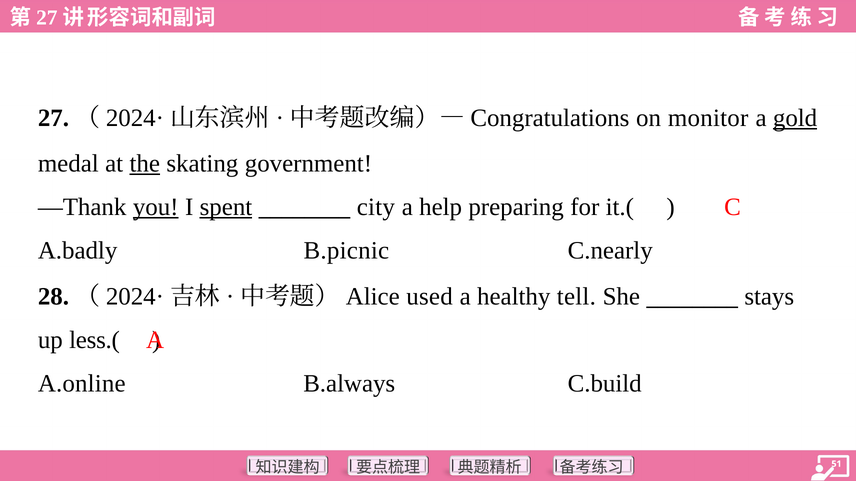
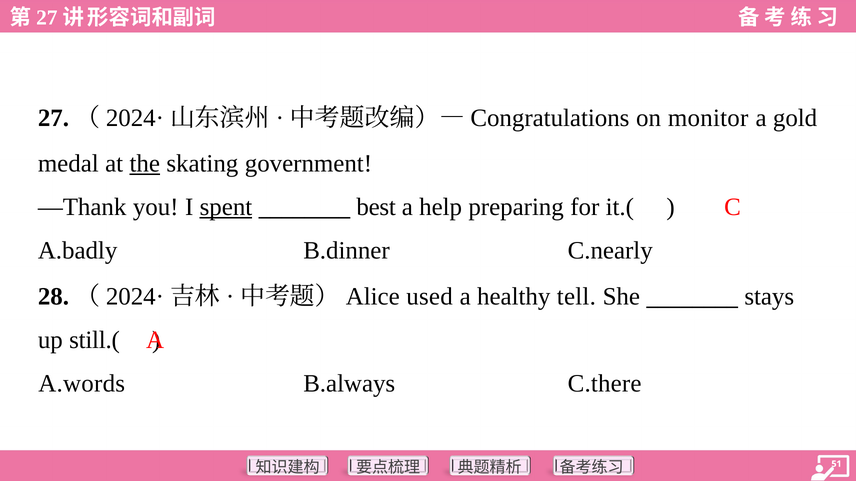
gold underline: present -> none
you underline: present -> none
city: city -> best
B.picnic: B.picnic -> B.dinner
less.(: less.( -> still.(
A.online: A.online -> A.words
C.build: C.build -> C.there
